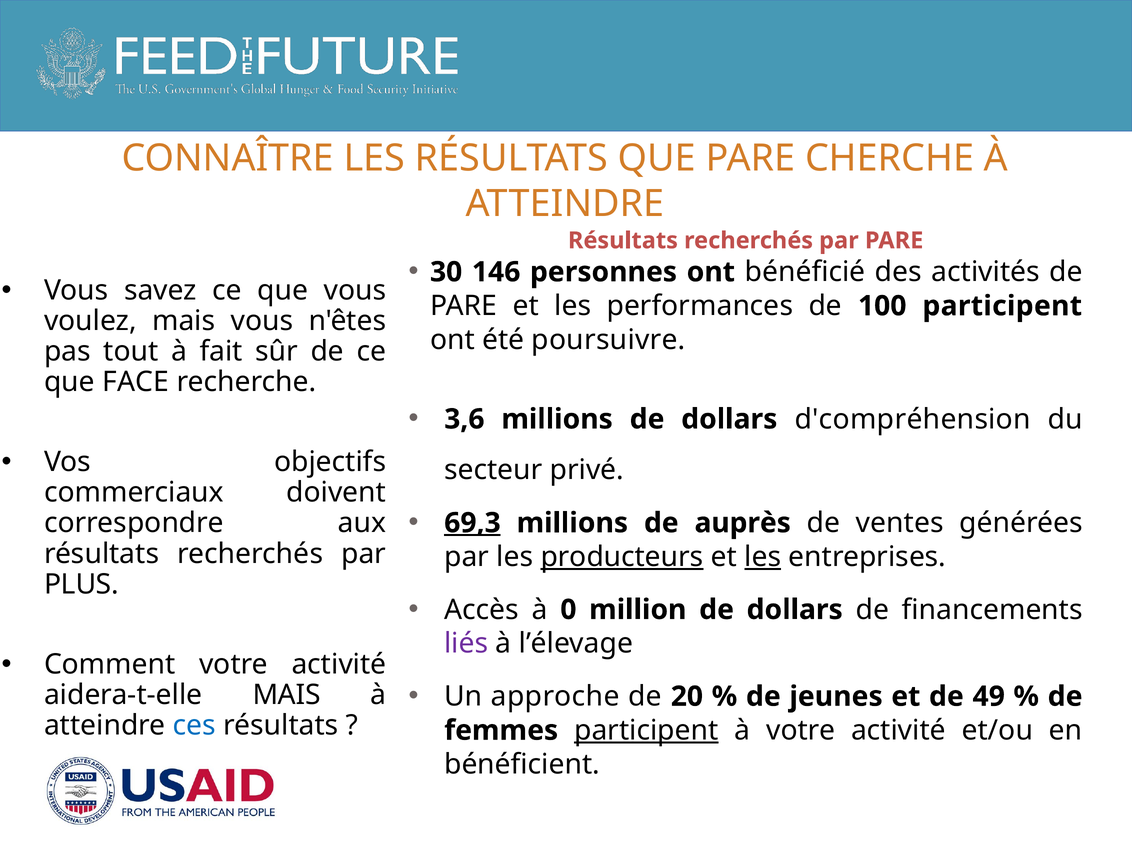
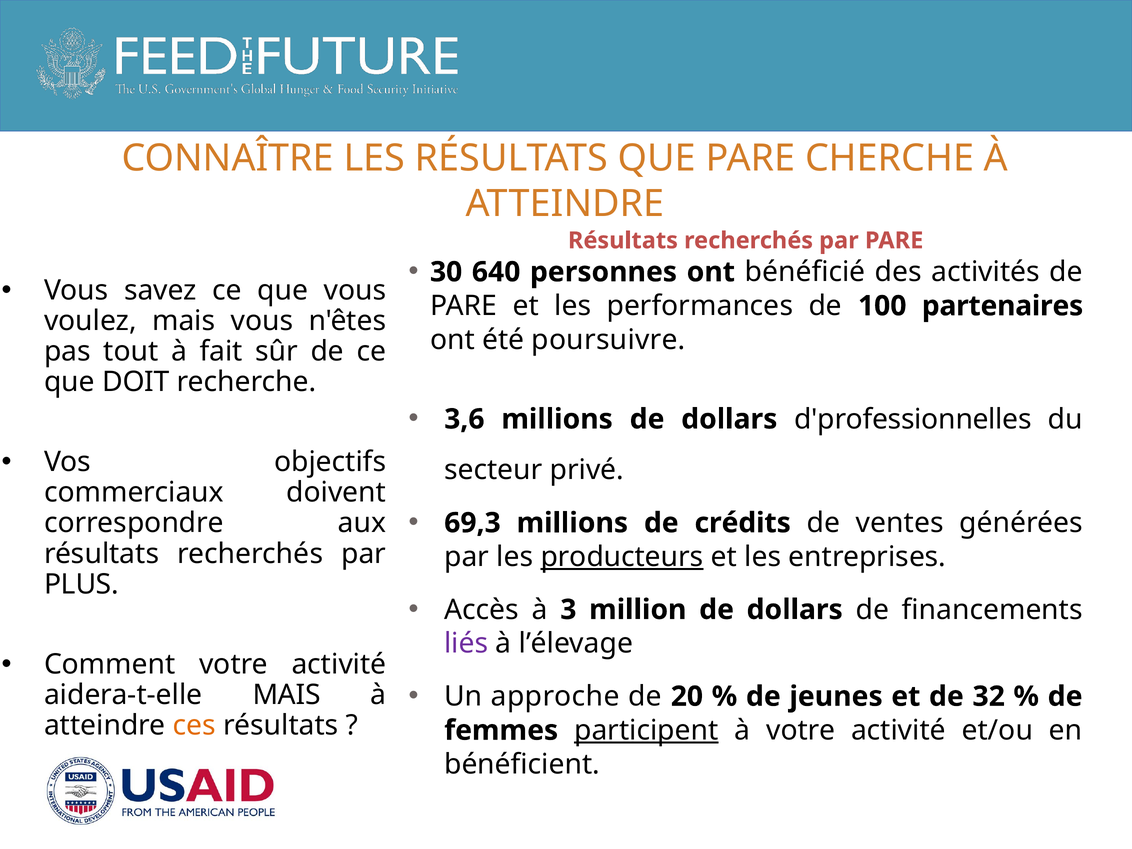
146: 146 -> 640
100 participent: participent -> partenaires
FACE: FACE -> DOIT
d'compréhension: d'compréhension -> d'professionnelles
69,3 underline: present -> none
auprès: auprès -> crédits
les at (763, 557) underline: present -> none
0: 0 -> 3
49: 49 -> 32
ces colour: blue -> orange
